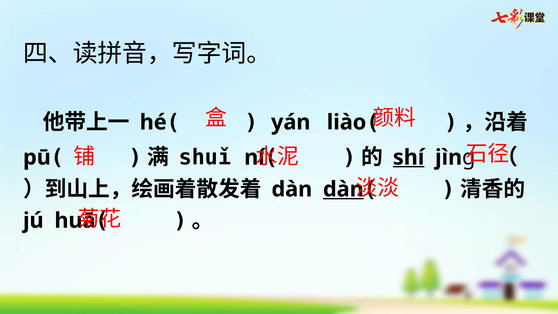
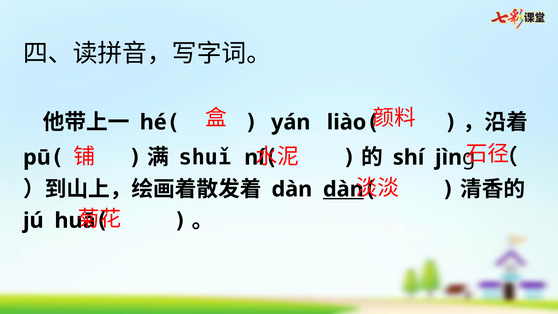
shí underline: present -> none
